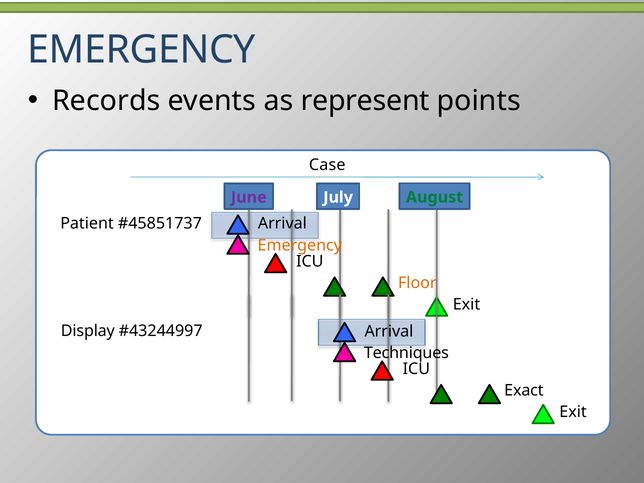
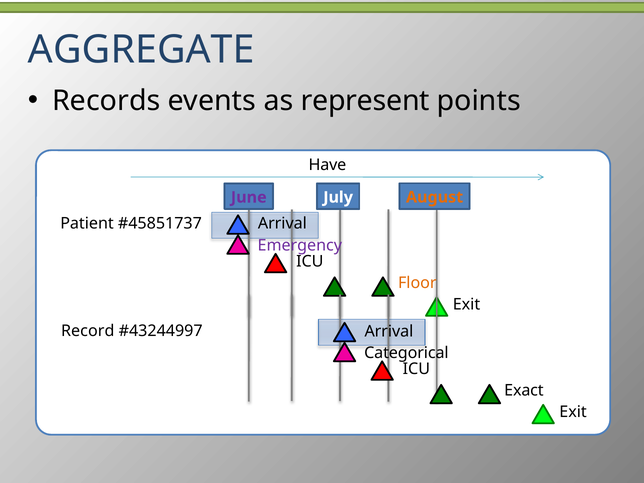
EMERGENCY at (142, 50): EMERGENCY -> AGGREGATE
Case: Case -> Have
August colour: green -> orange
Emergency at (300, 245) colour: orange -> purple
Display: Display -> Record
Techniques: Techniques -> Categorical
